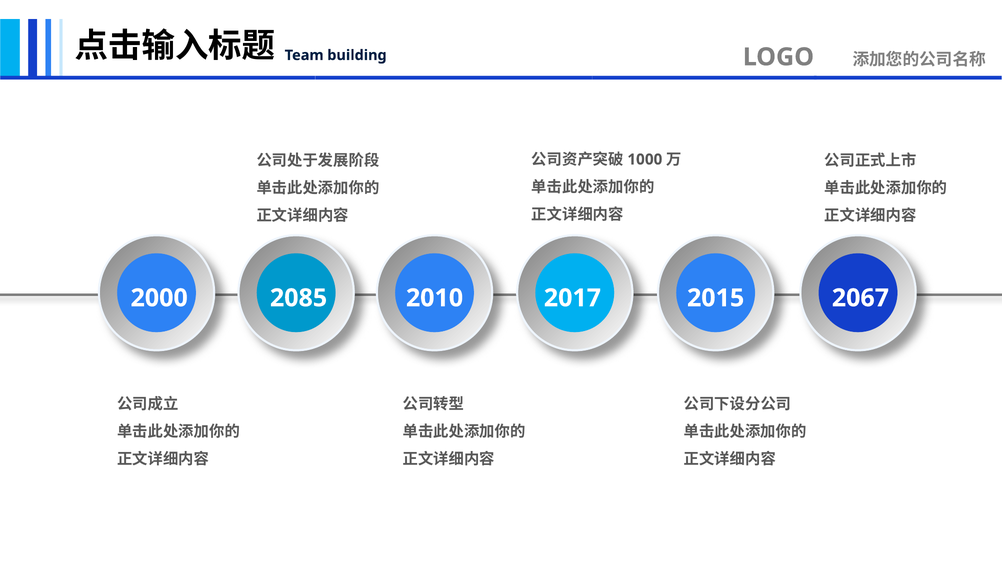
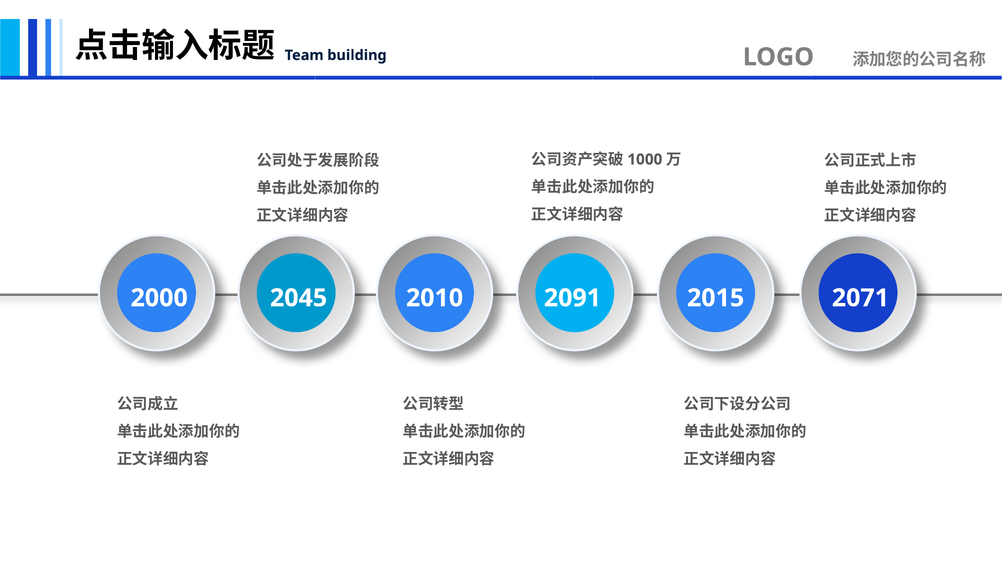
2085: 2085 -> 2045
2017: 2017 -> 2091
2067: 2067 -> 2071
